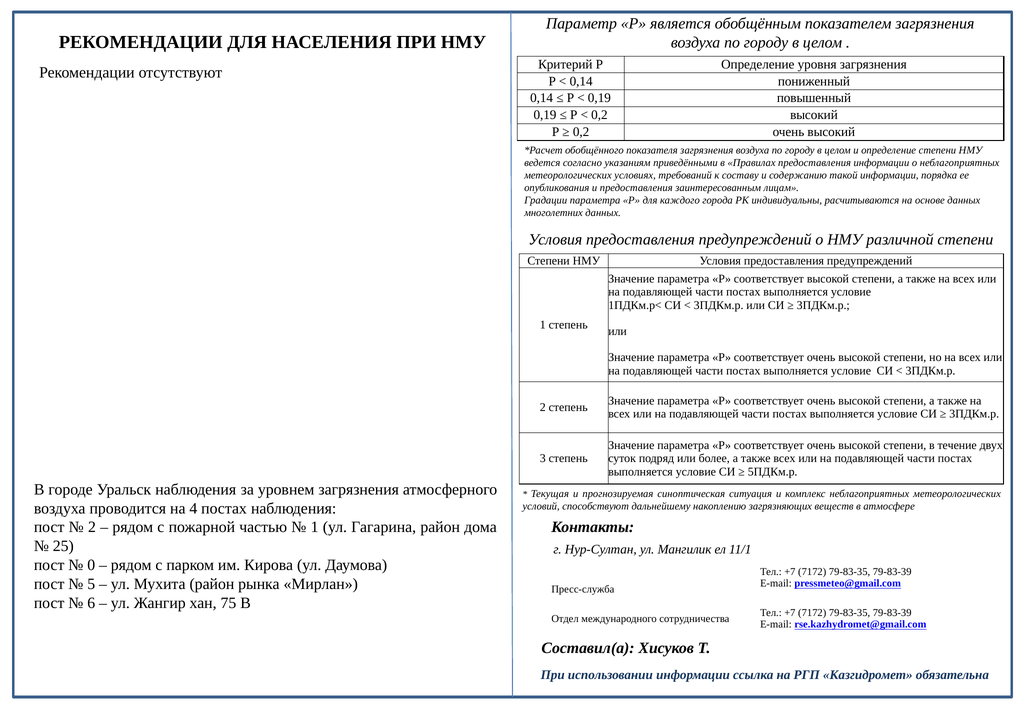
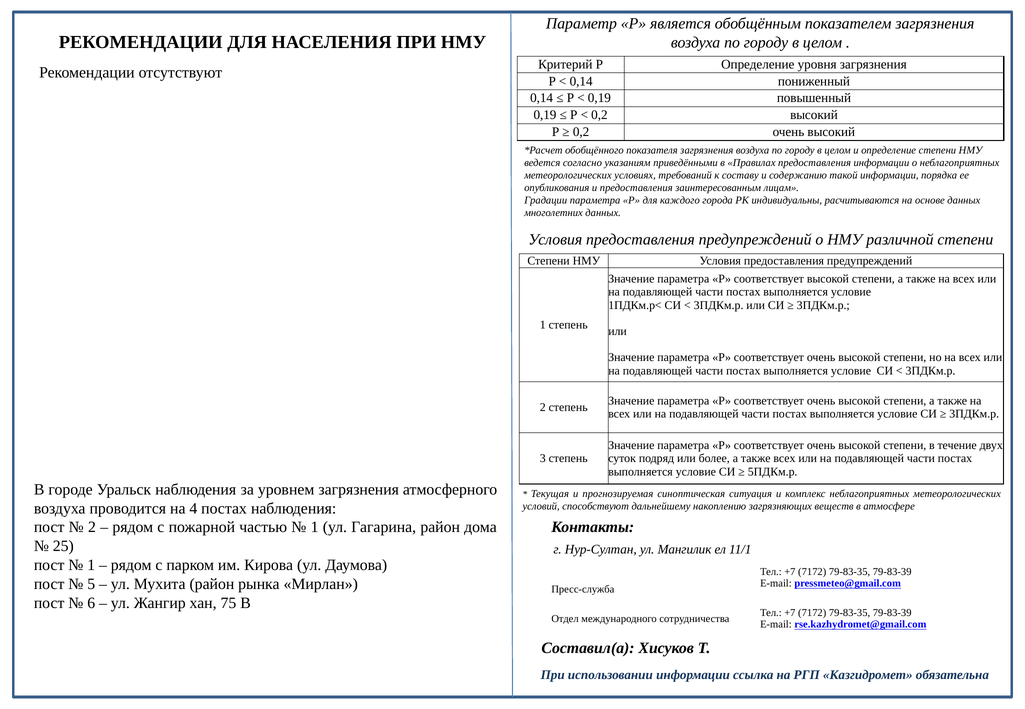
0 at (91, 566): 0 -> 1
